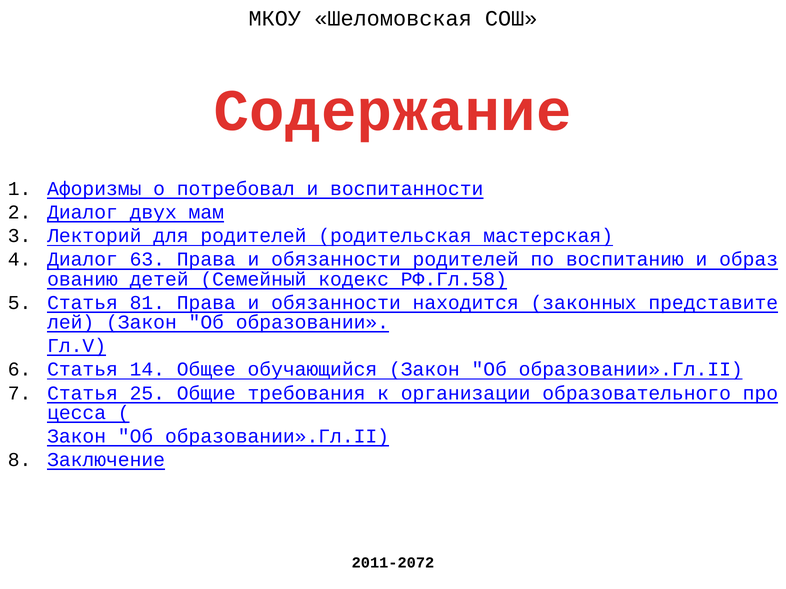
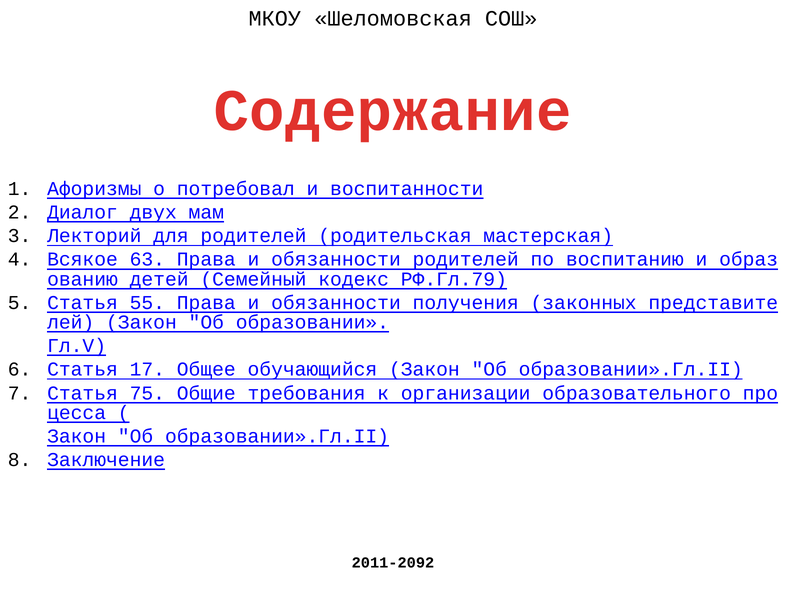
Диалог at (82, 260): Диалог -> Всякое
РФ.Гл.58: РФ.Гл.58 -> РФ.Гл.79
81: 81 -> 55
находится: находится -> получения
14: 14 -> 17
25: 25 -> 75
2011-2072: 2011-2072 -> 2011-2092
